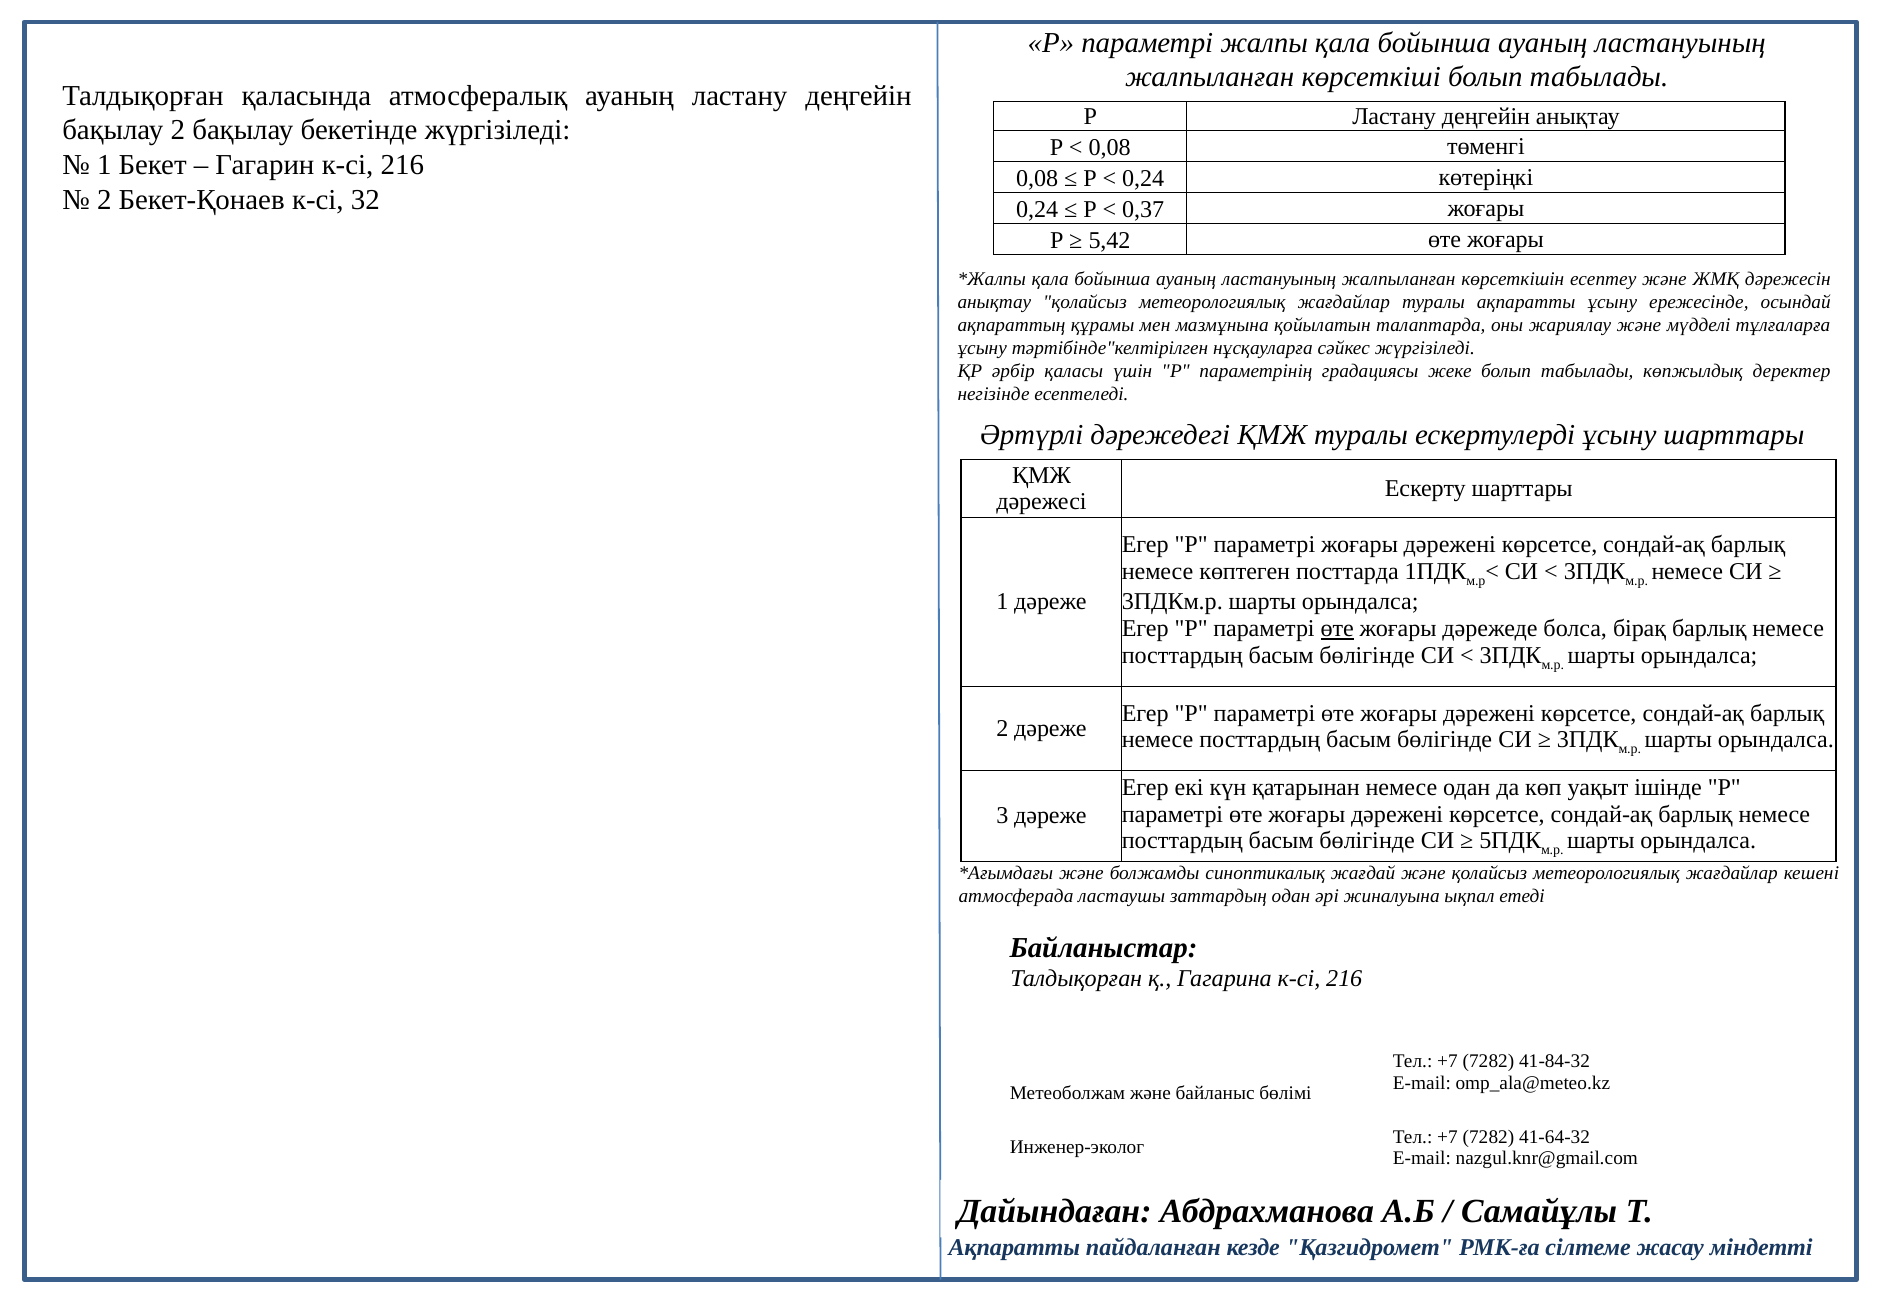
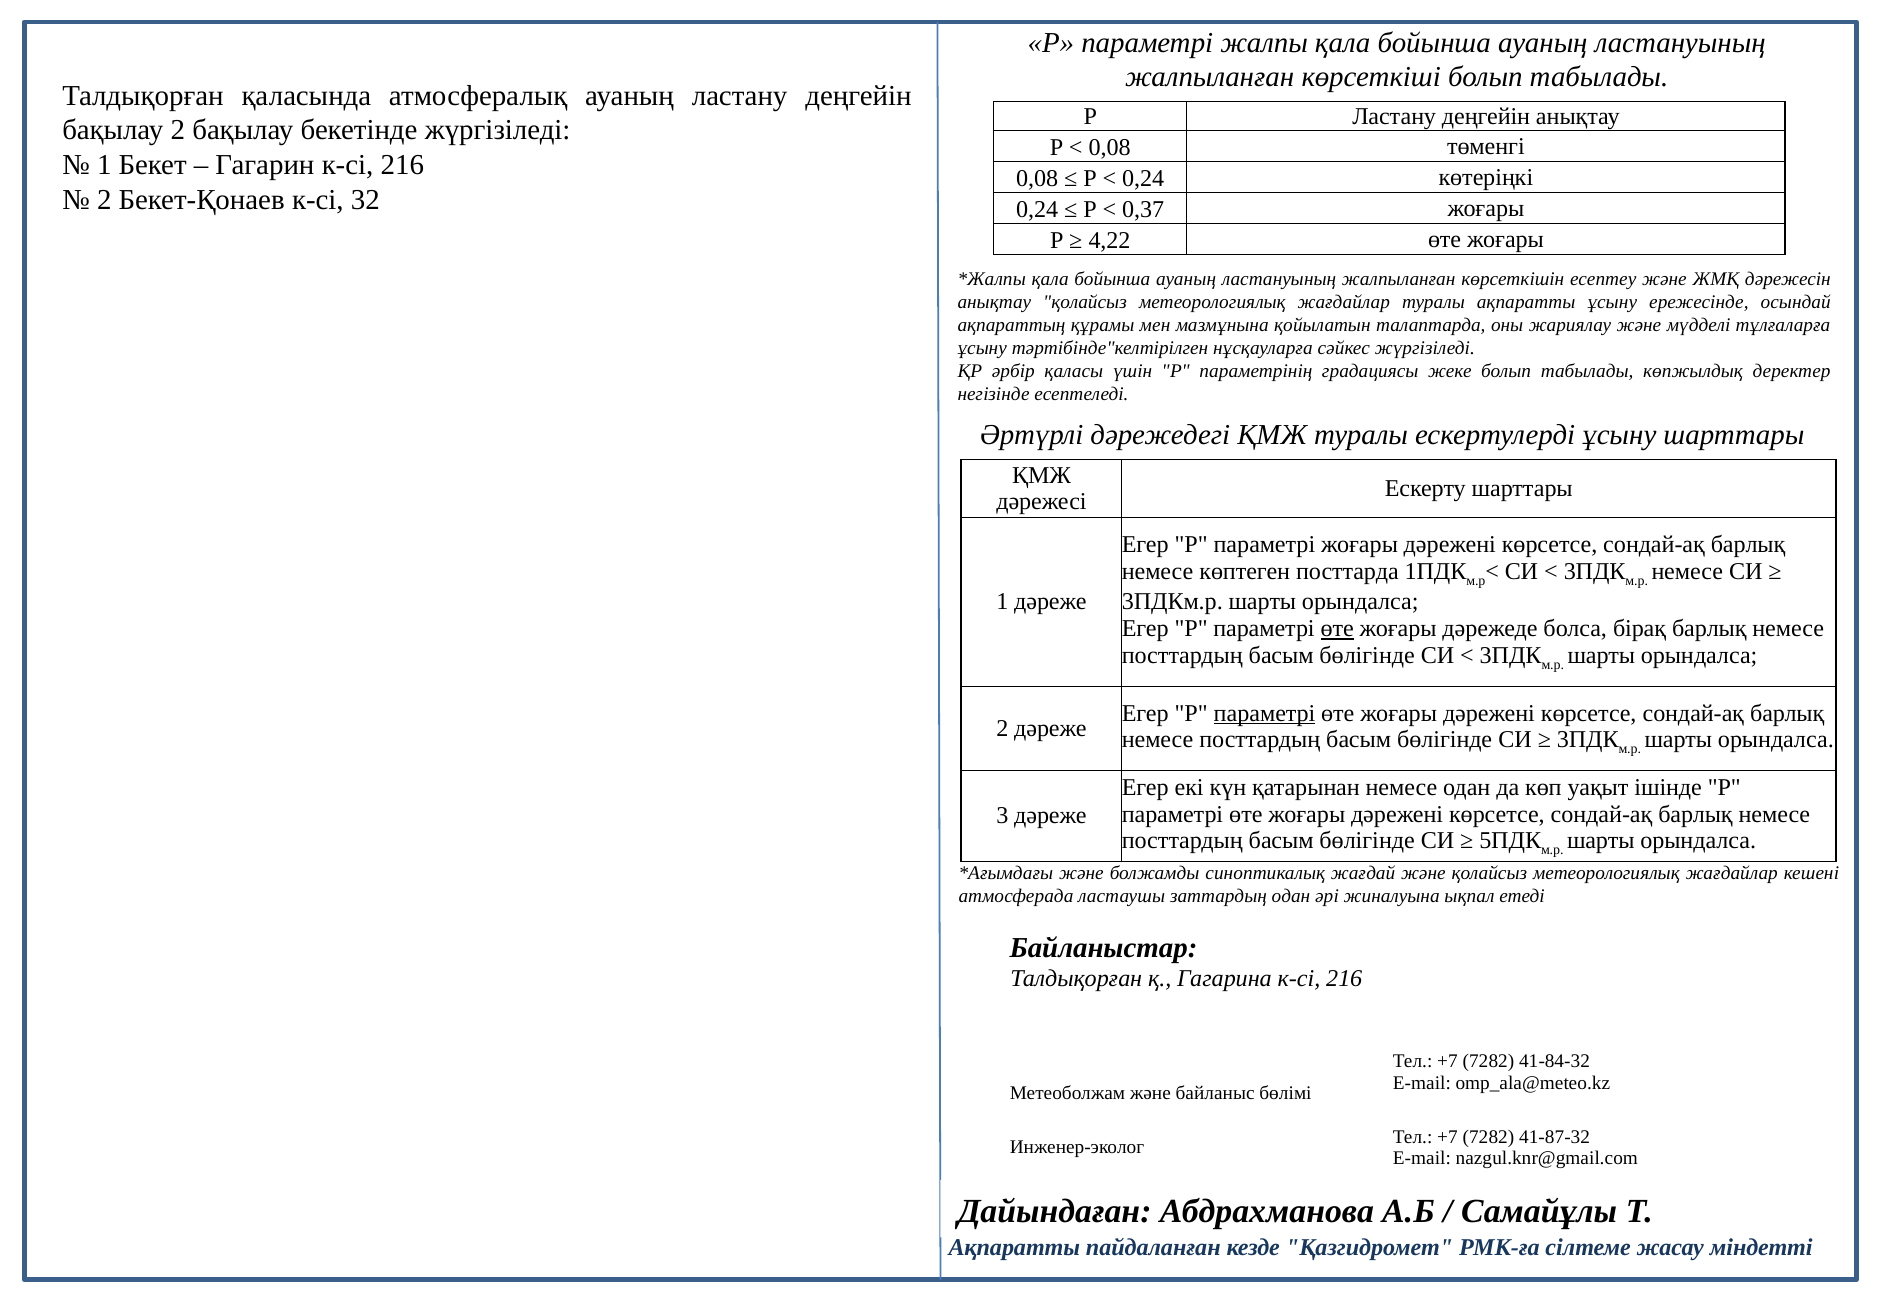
5,42: 5,42 -> 4,22
параметрі at (1264, 713) underline: none -> present
41-64-32: 41-64-32 -> 41-87-32
